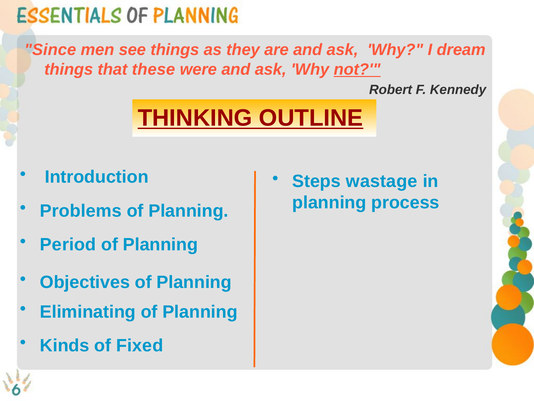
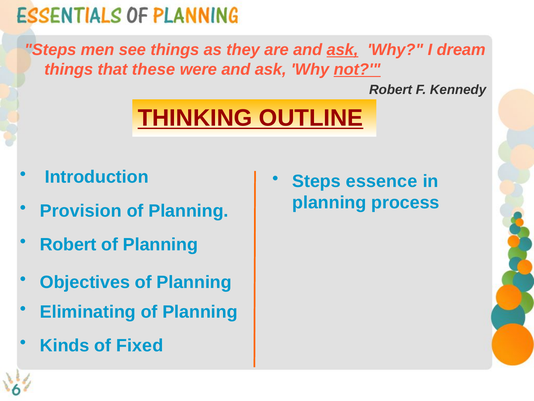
Since at (50, 50): Since -> Steps
ask at (342, 50) underline: none -> present
wastage: wastage -> essence
Problems: Problems -> Provision
Period at (68, 244): Period -> Robert
